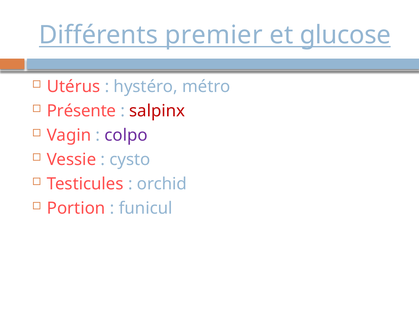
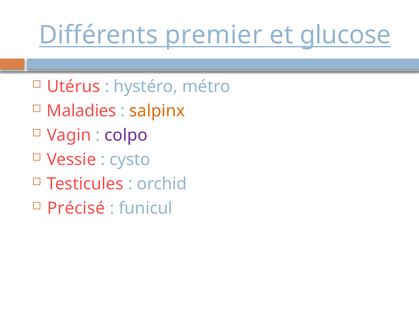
Présente: Présente -> Maladies
salpinx colour: red -> orange
Portion: Portion -> Précisé
